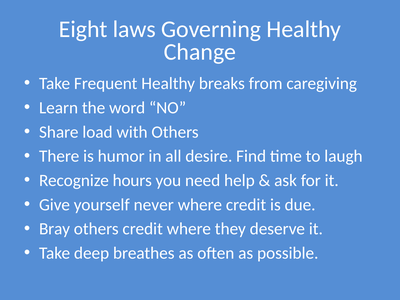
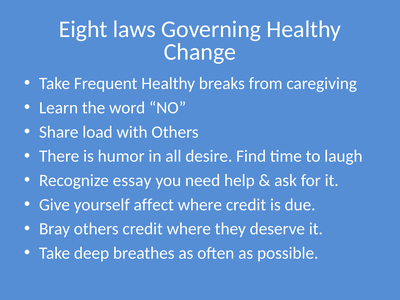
hours: hours -> essay
never: never -> affect
